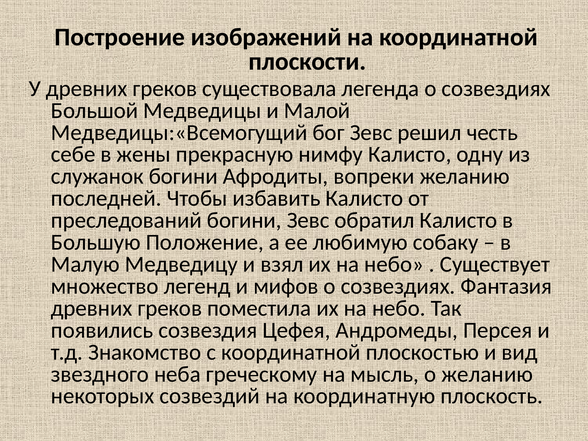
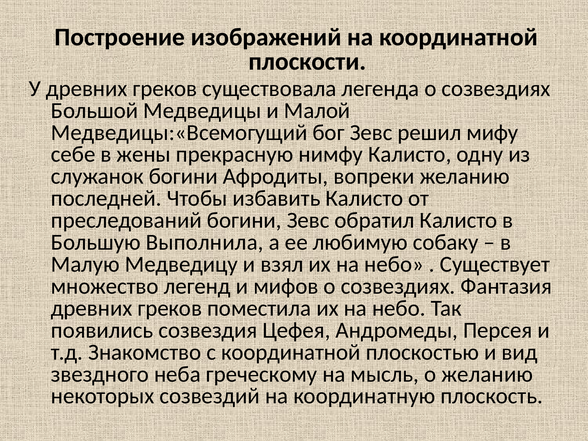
честь: честь -> мифу
Положение: Положение -> Выполнила
